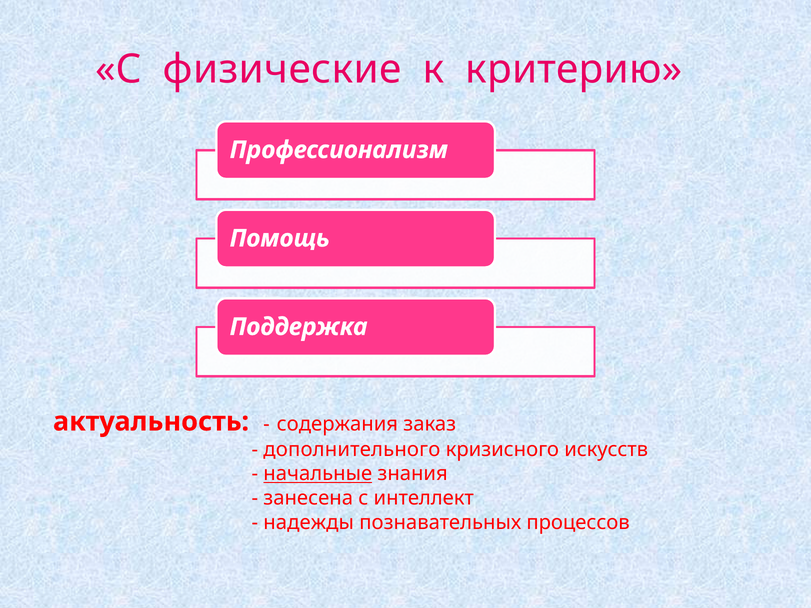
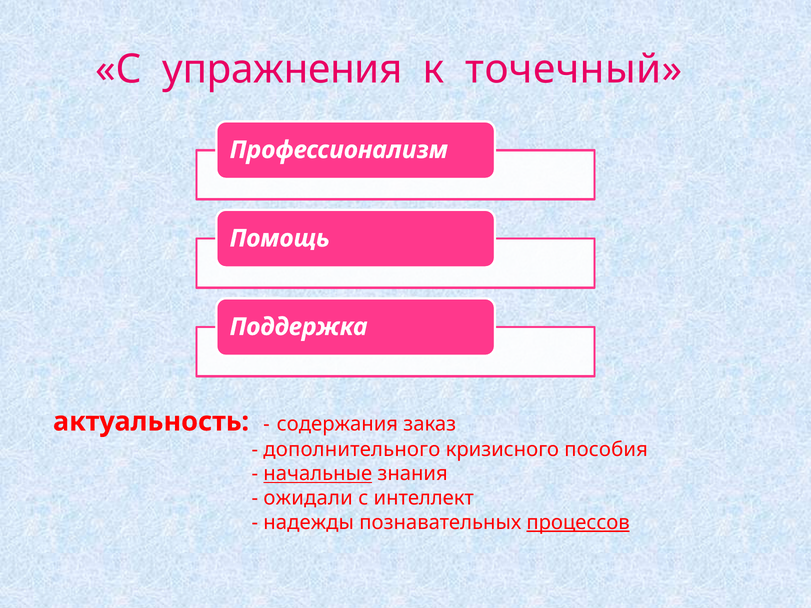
физические: физические -> упражнения
критерию: критерию -> точечный
искусств: искусств -> пособия
занесена: занесена -> ожидали
процессов underline: none -> present
